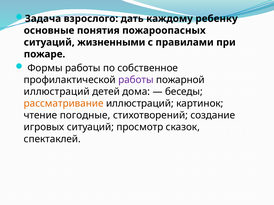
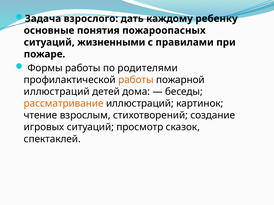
собственное: собственное -> родителями
работы at (136, 80) colour: purple -> orange
погодные: погодные -> взрослым
